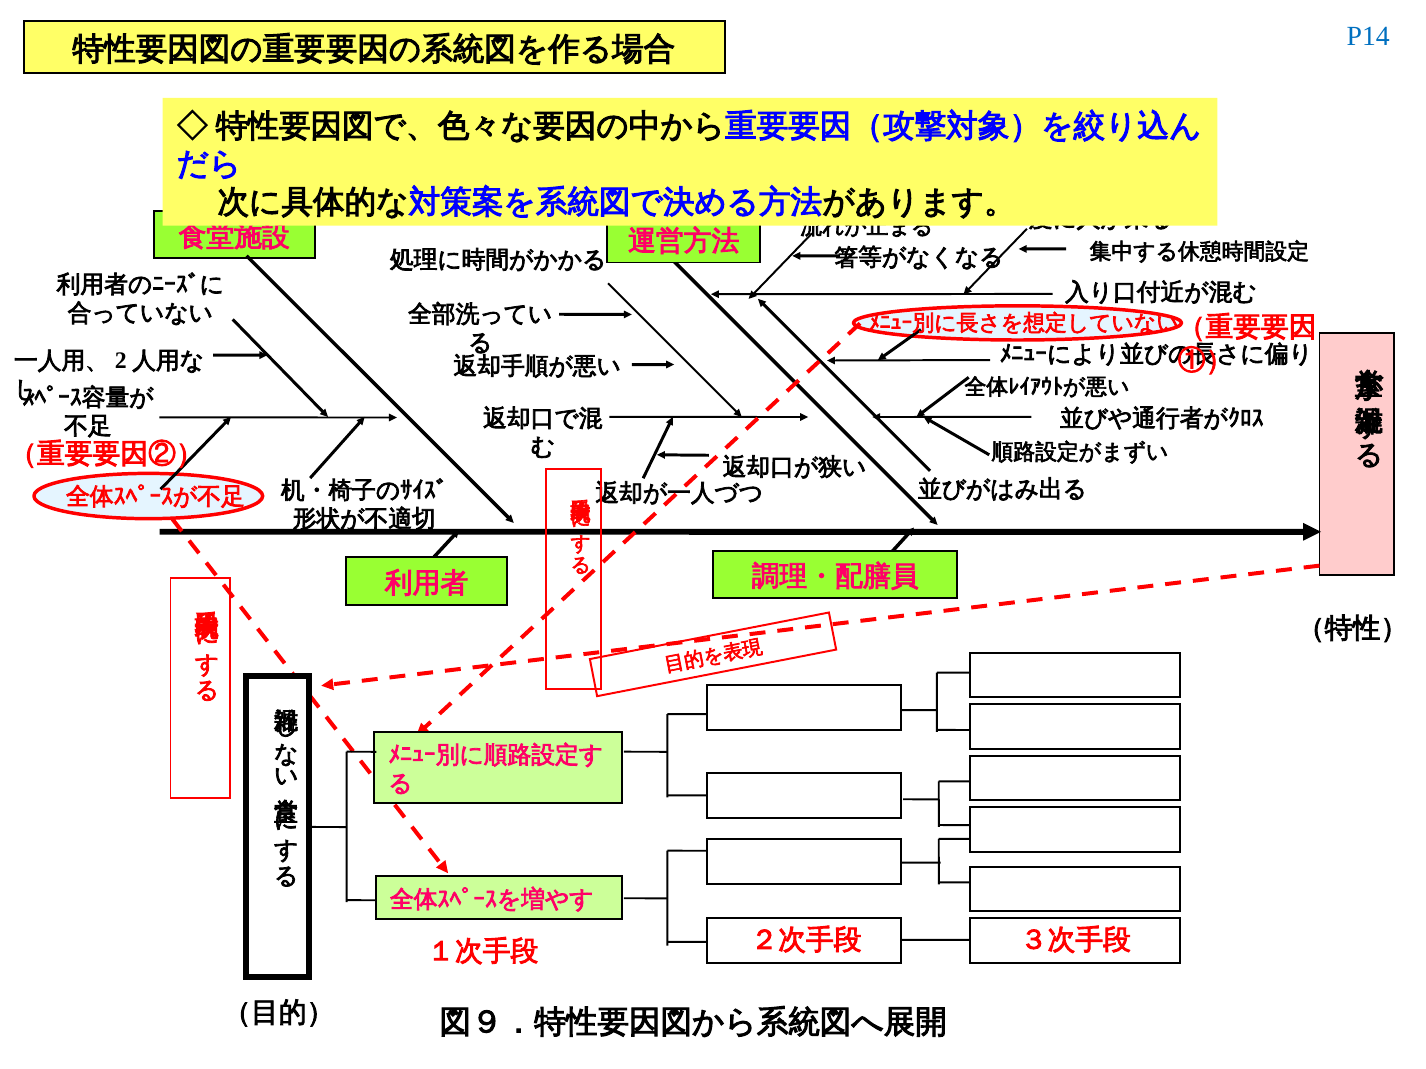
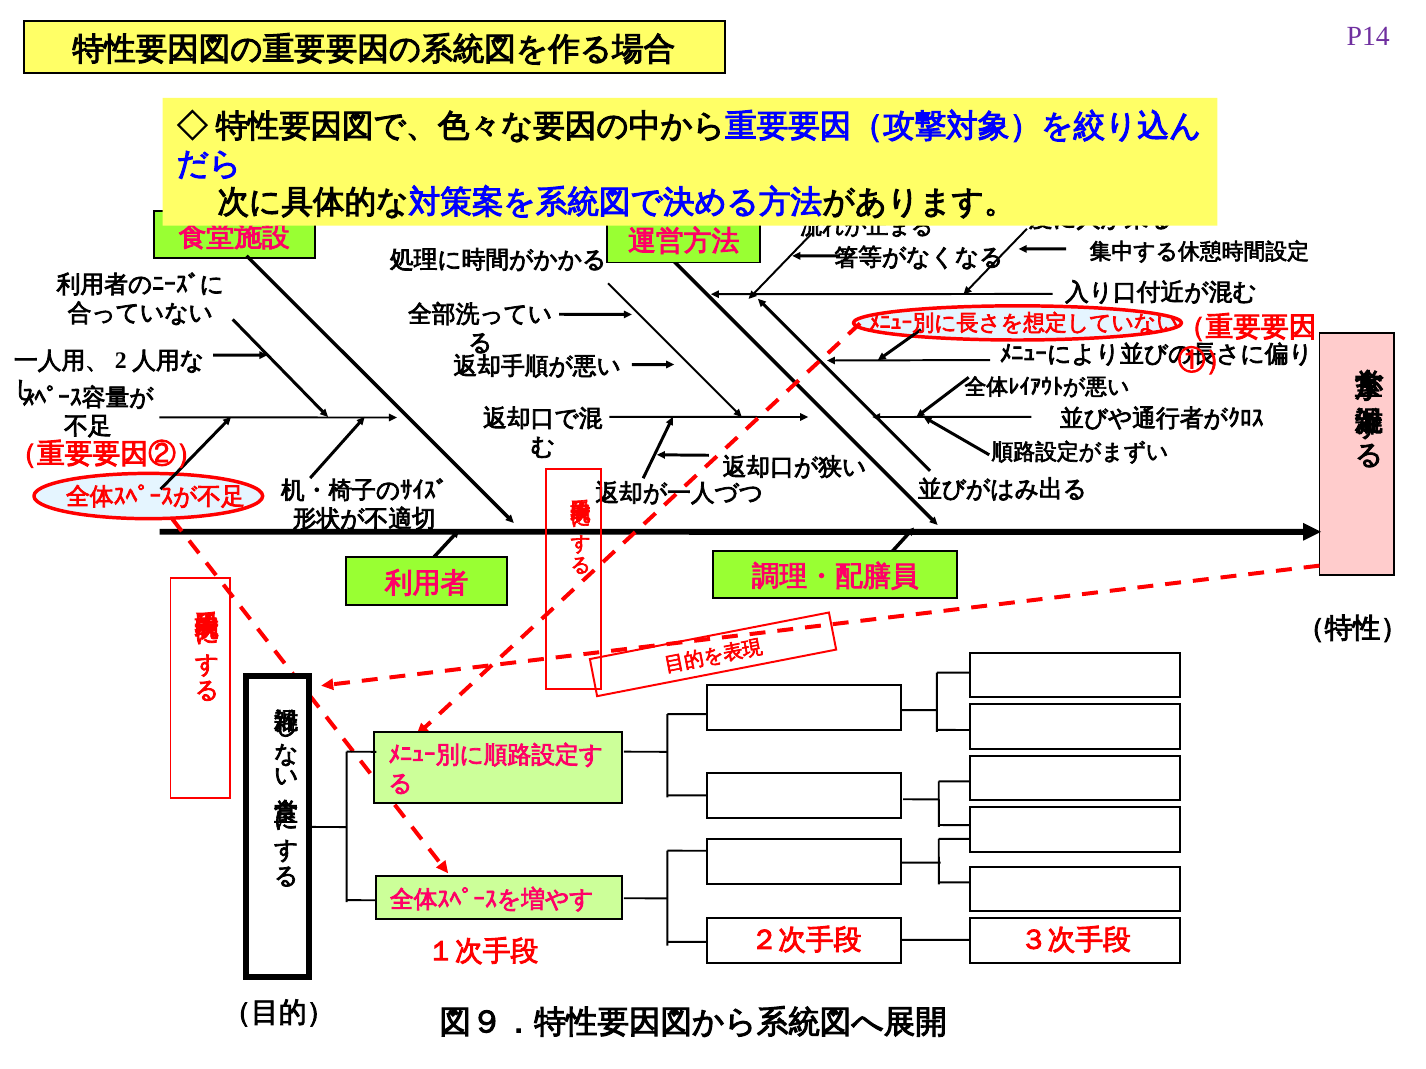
P14 colour: blue -> purple
